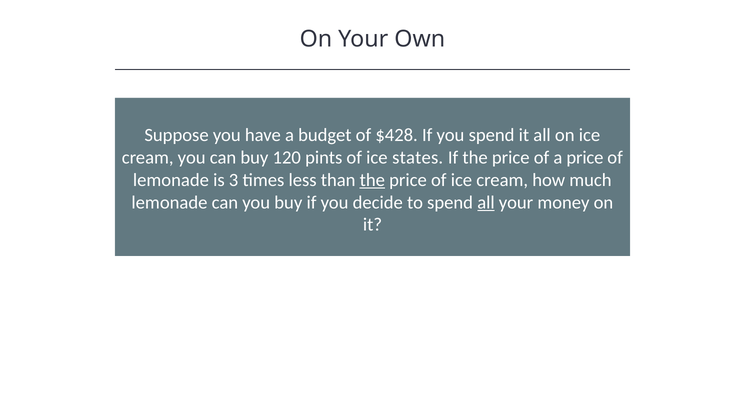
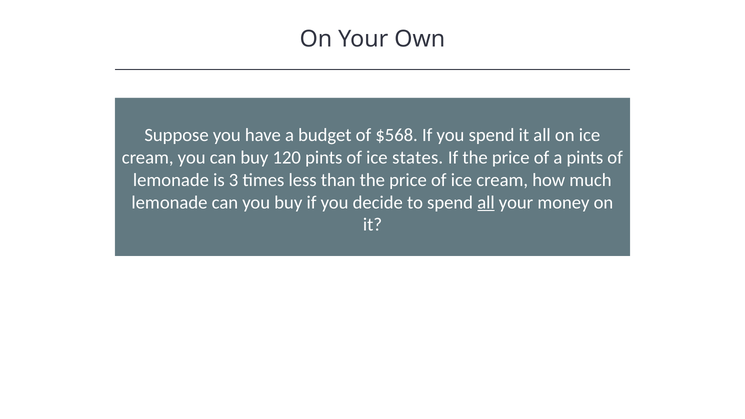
$428: $428 -> $568
a price: price -> pints
the at (372, 180) underline: present -> none
